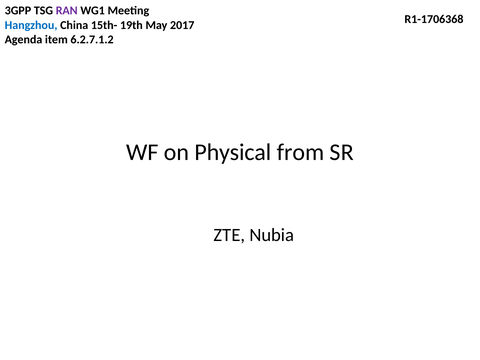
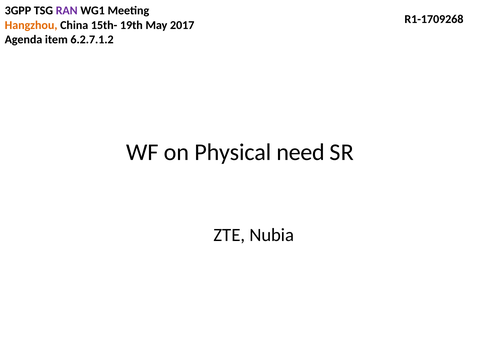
R1-1706368: R1-1706368 -> R1-1709268
Hangzhou colour: blue -> orange
from: from -> need
